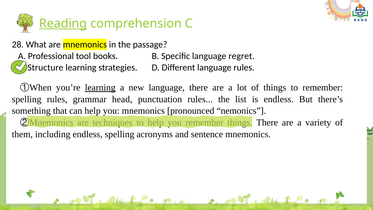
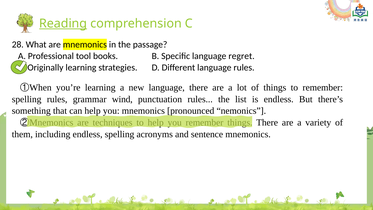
Structure: Structure -> Originally
learning at (100, 88) underline: present -> none
head: head -> wind
